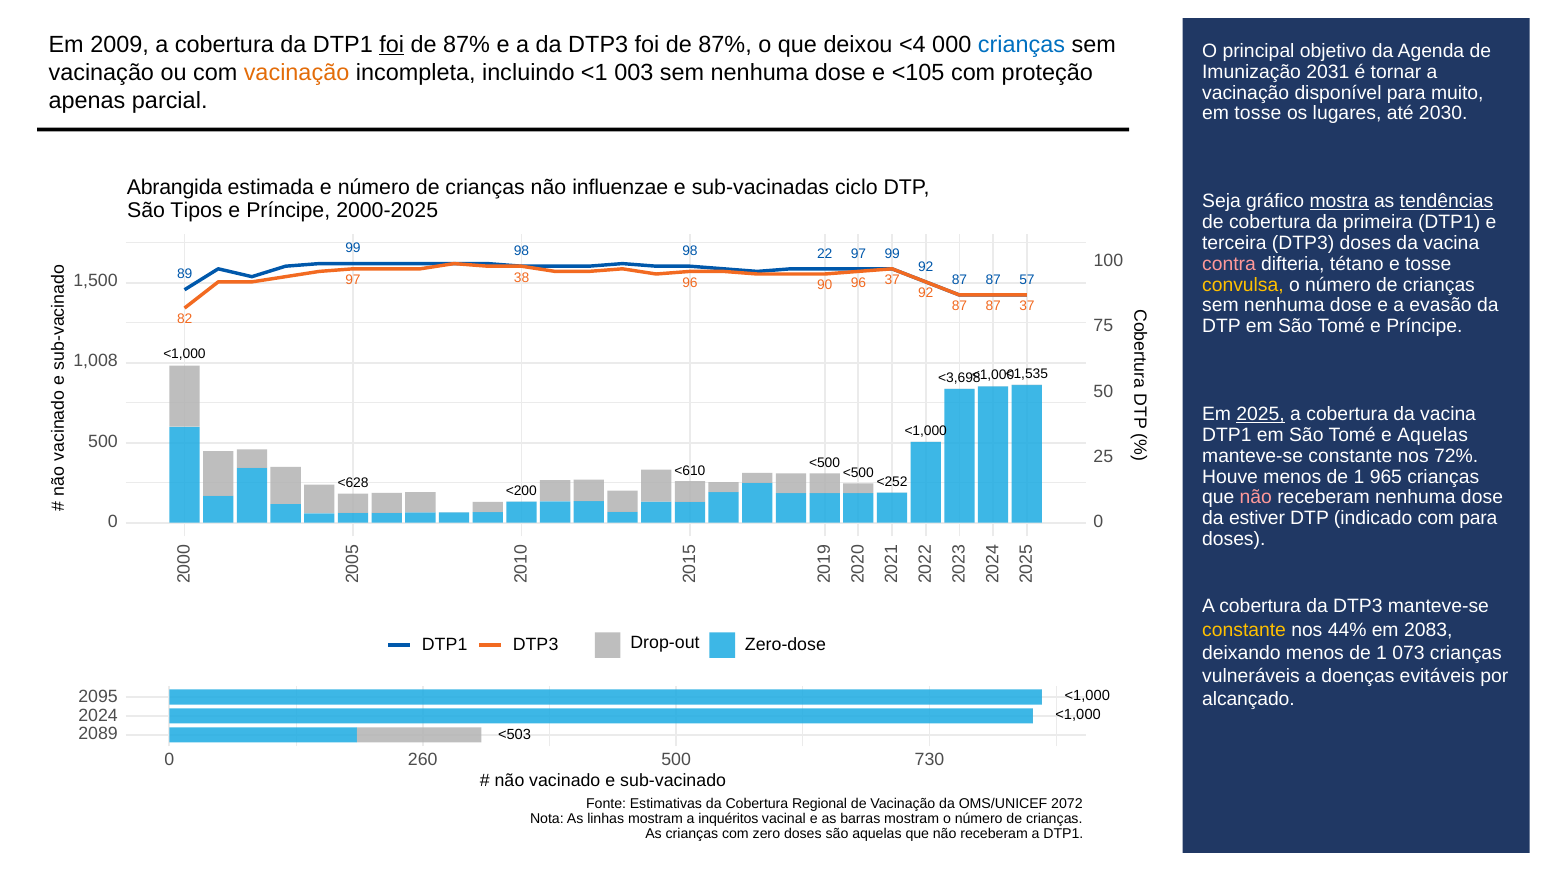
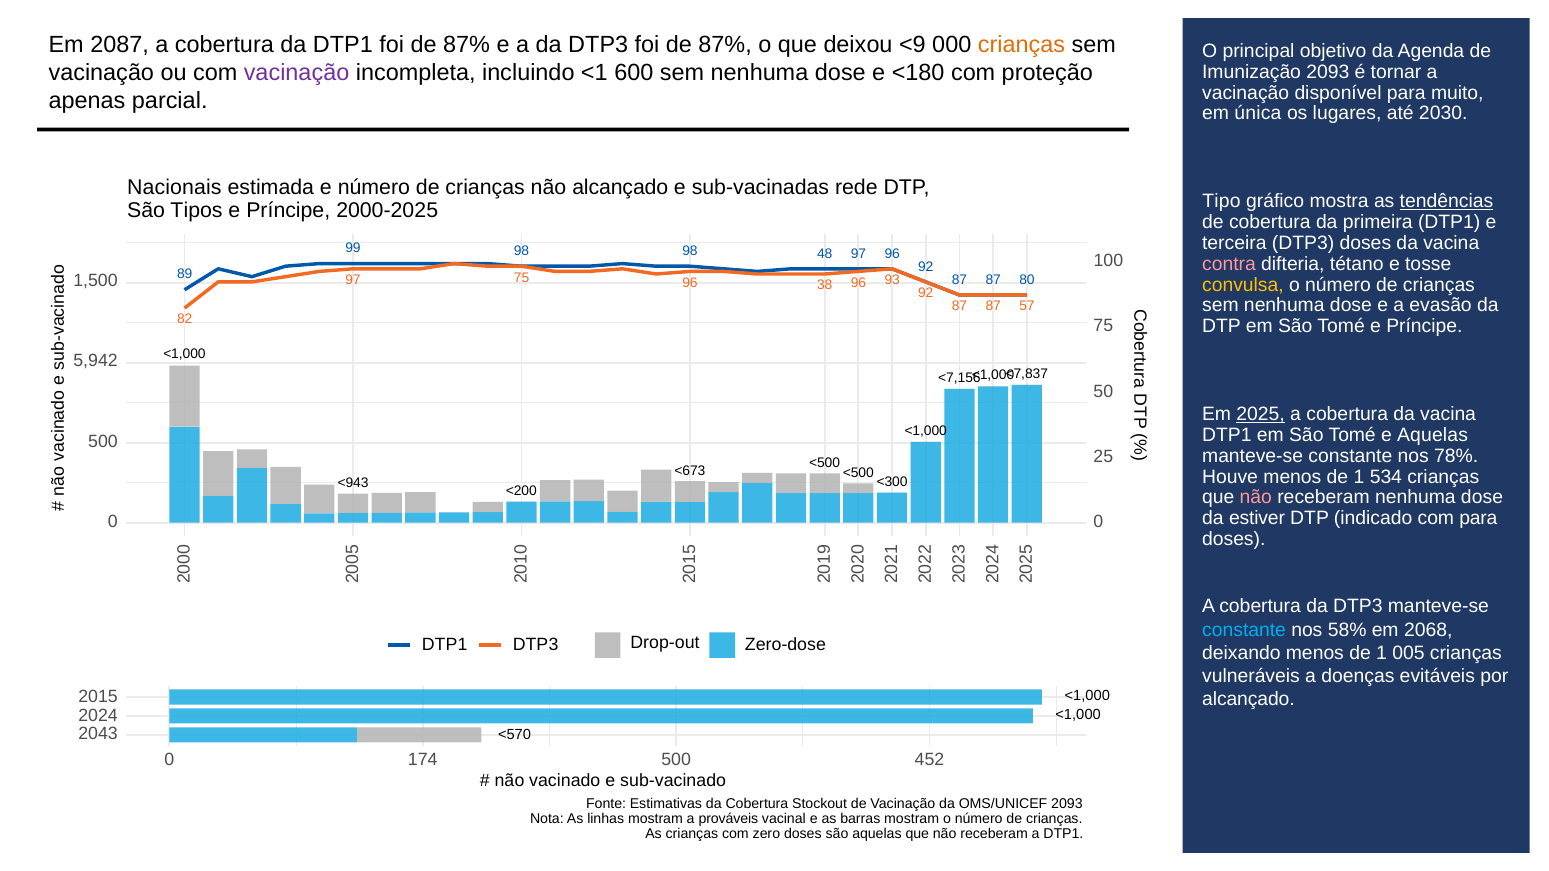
2009: 2009 -> 2087
foi at (392, 45) underline: present -> none
<4: <4 -> <9
crianças at (1021, 45) colour: blue -> orange
vacinação at (297, 73) colour: orange -> purple
003: 003 -> 600
<105: <105 -> <180
Imunização 2031: 2031 -> 2093
em tosse: tosse -> única
Abrangida: Abrangida -> Nacionais
não influenzae: influenzae -> alcançado
ciclo: ciclo -> rede
Seja: Seja -> Tipo
mostra underline: present -> none
22: 22 -> 48
97 99: 99 -> 96
57: 57 -> 80
97 38: 38 -> 75
90: 90 -> 38
96 37: 37 -> 93
87 37: 37 -> 57
1,008: 1,008 -> 5,942
<1,535: <1,535 -> <7,837
<3,698: <3,698 -> <7,156
72%: 72% -> 78%
<610: <610 -> <673
965: 965 -> 534
<252: <252 -> <300
<628: <628 -> <943
constante at (1244, 630) colour: yellow -> light blue
44%: 44% -> 58%
2083: 2083 -> 2068
073: 073 -> 005
2095: 2095 -> 2015
2089: 2089 -> 2043
<503: <503 -> <570
260: 260 -> 174
730: 730 -> 452
Regional: Regional -> Stockout
OMS/UNICEF 2072: 2072 -> 2093
inquéritos: inquéritos -> prováveis
